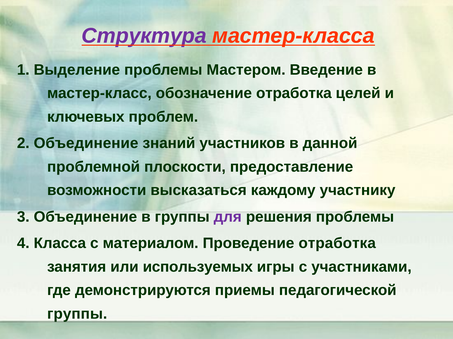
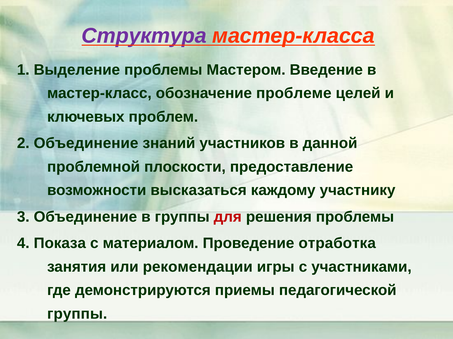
обозначение отработка: отработка -> проблеме
для colour: purple -> red
Класса: Класса -> Показа
используемых: используемых -> рекомендации
